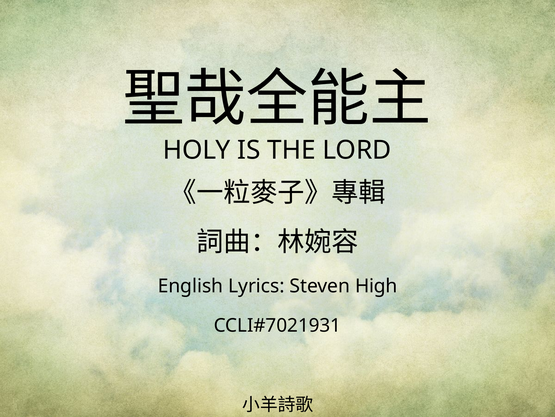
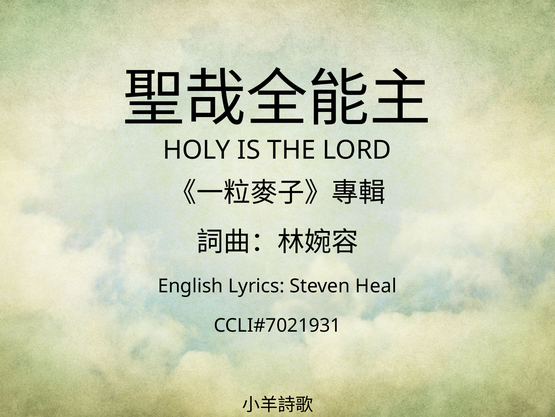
High: High -> Heal
